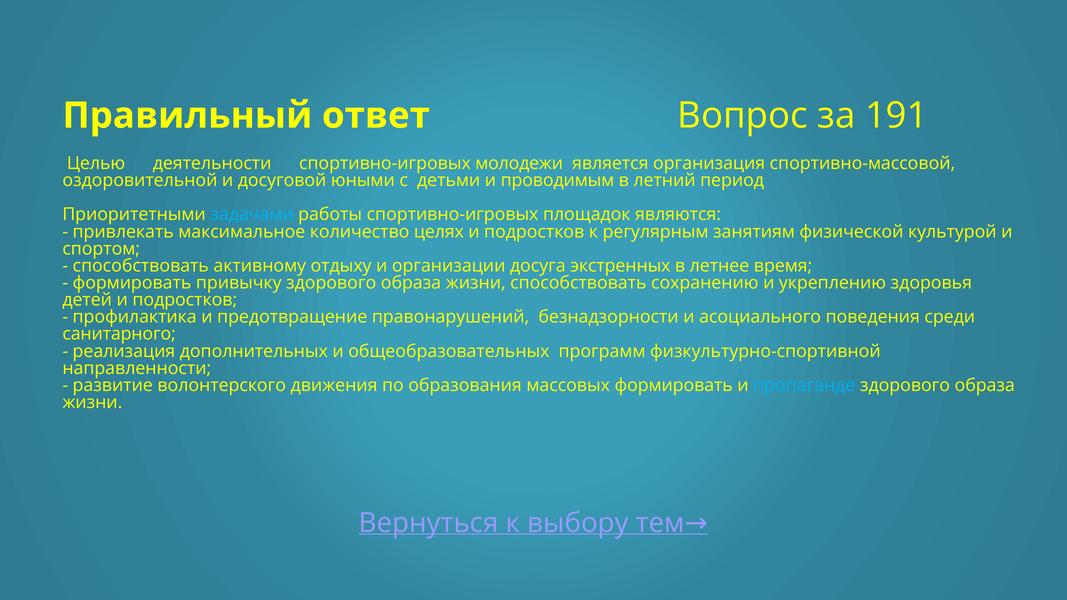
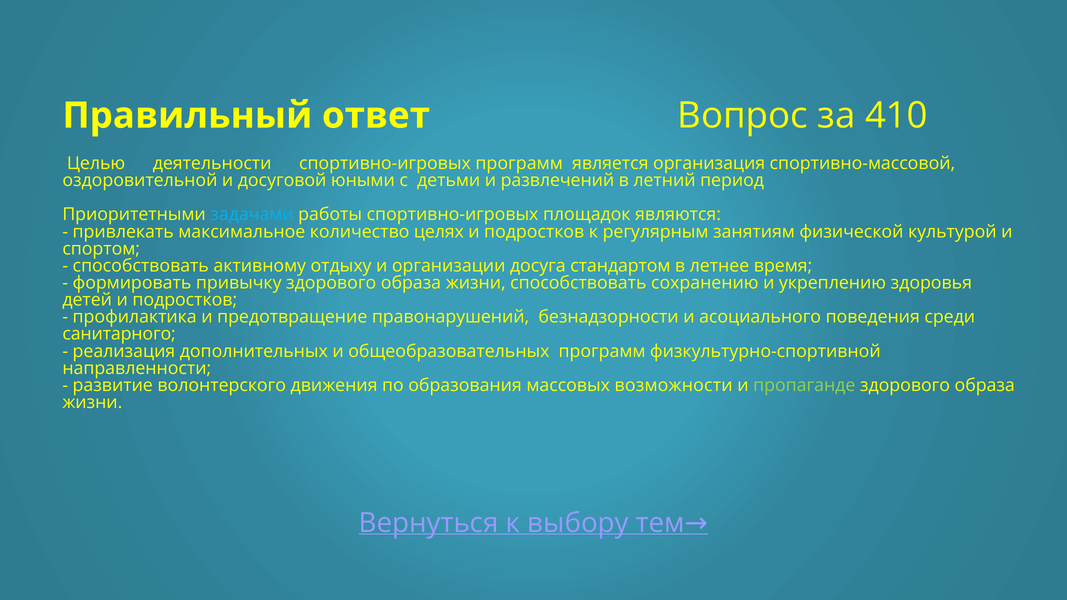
191: 191 -> 410
спортивно-игровых молодежи: молодежи -> программ
проводимым: проводимым -> развлечений
экстренных: экстренных -> стандартом
массовых формировать: формировать -> возможности
пропаганде colour: light blue -> light green
